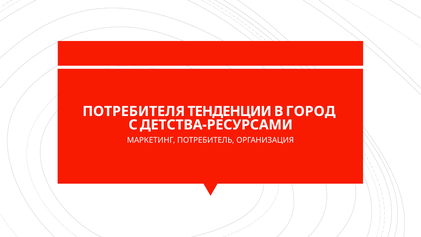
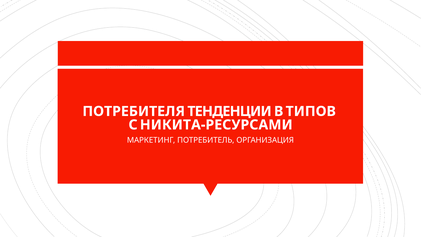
ГОРОД: ГОРОД -> ТИПОВ
ДЕТСТВА-РЕСУРСАМИ: ДЕТСТВА-РЕСУРСАМИ -> НИКИТА-РЕСУРСАМИ
